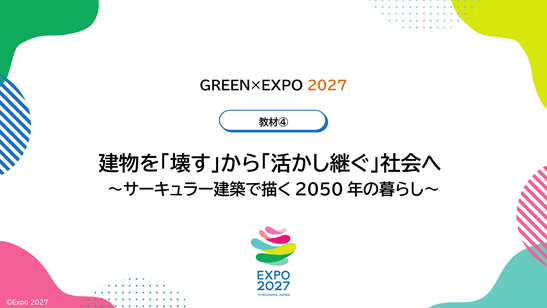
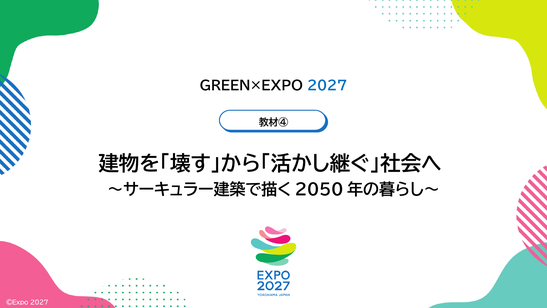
2027 at (327, 86) colour: orange -> blue
